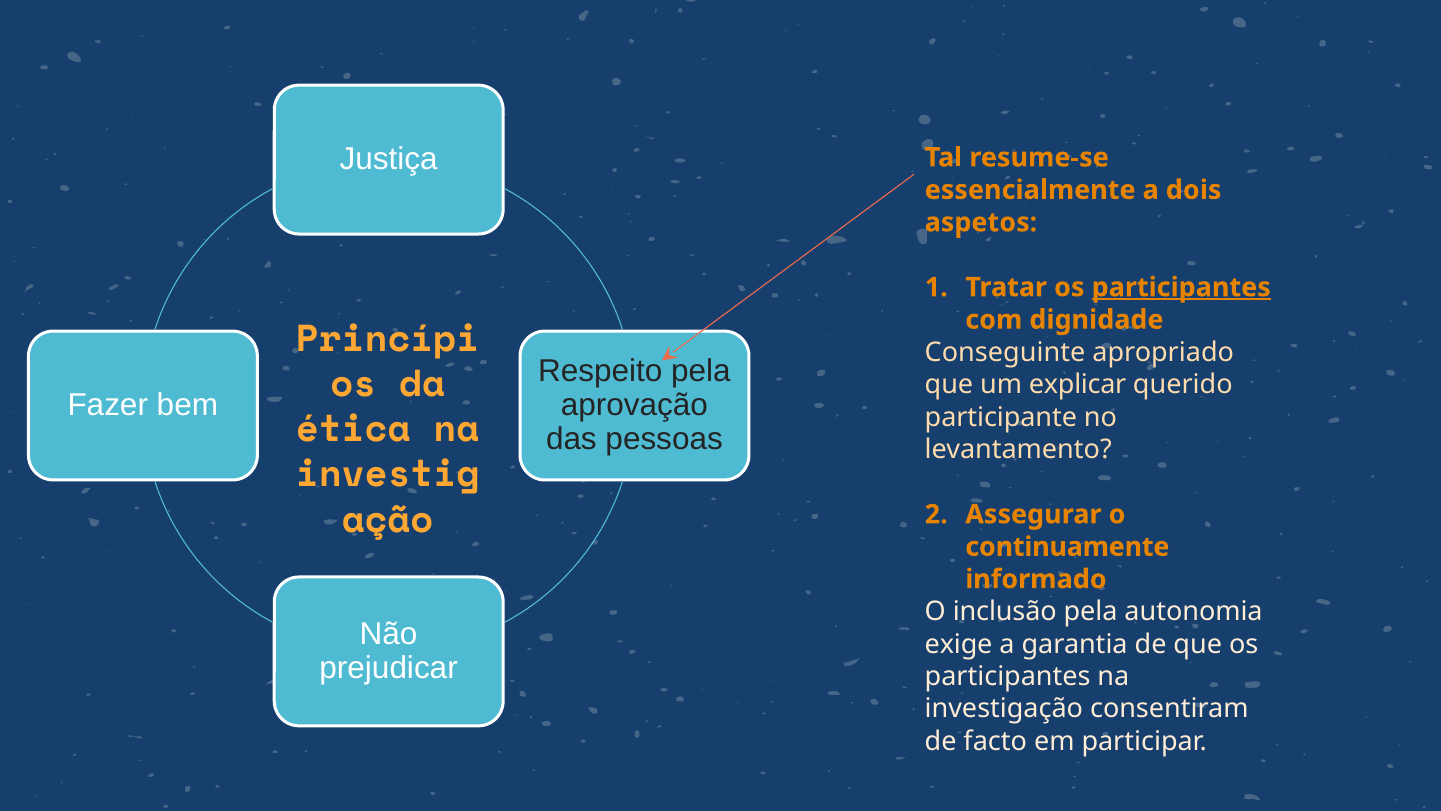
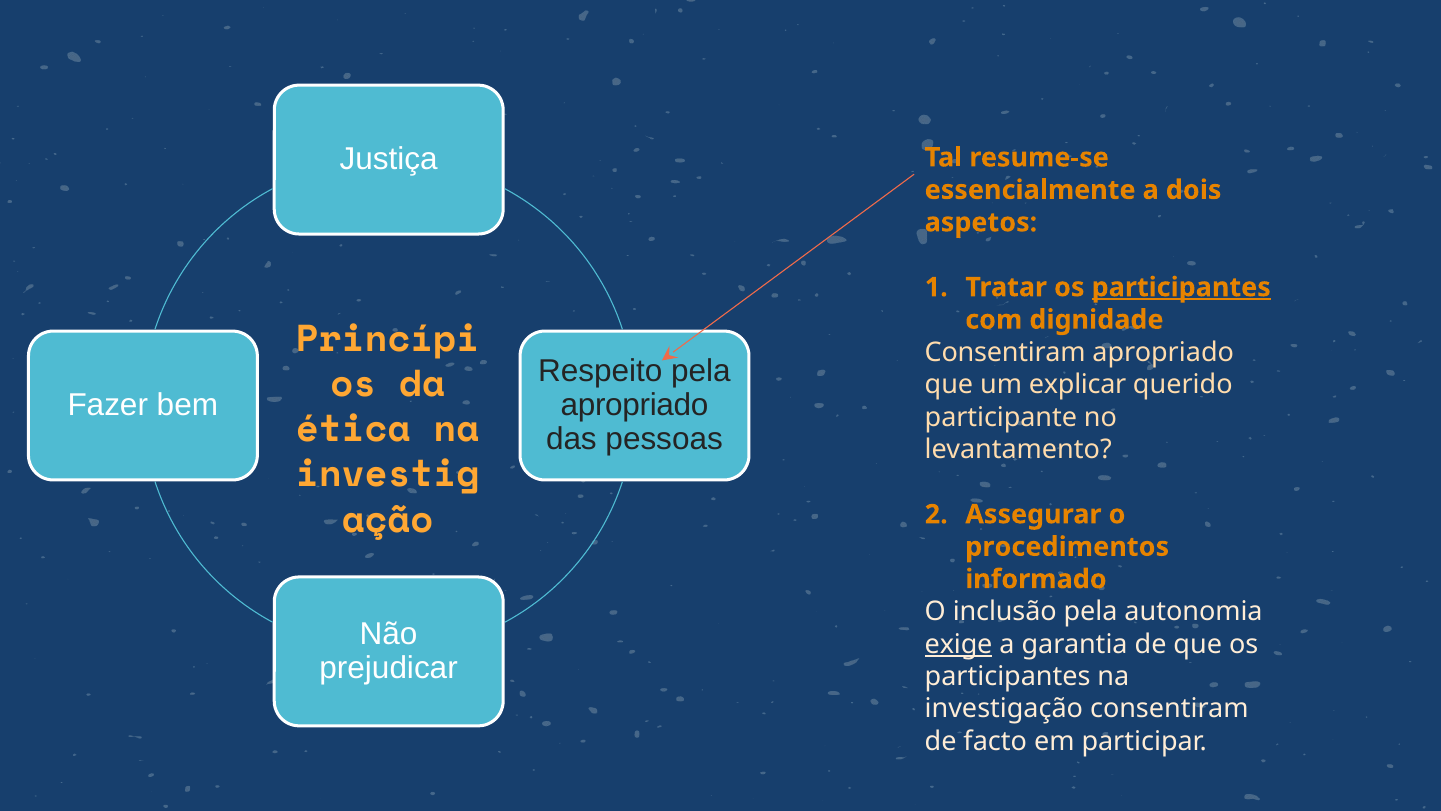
Conseguinte at (1005, 352): Conseguinte -> Consentiram
aprovação at (634, 405): aprovação -> apropriado
continuamente: continuamente -> procedimentos
exige underline: none -> present
